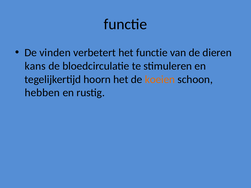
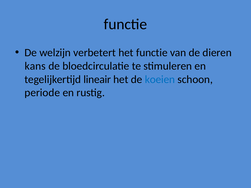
vinden: vinden -> welzijn
hoorn: hoorn -> lineair
koeien colour: orange -> blue
hebben: hebben -> periode
